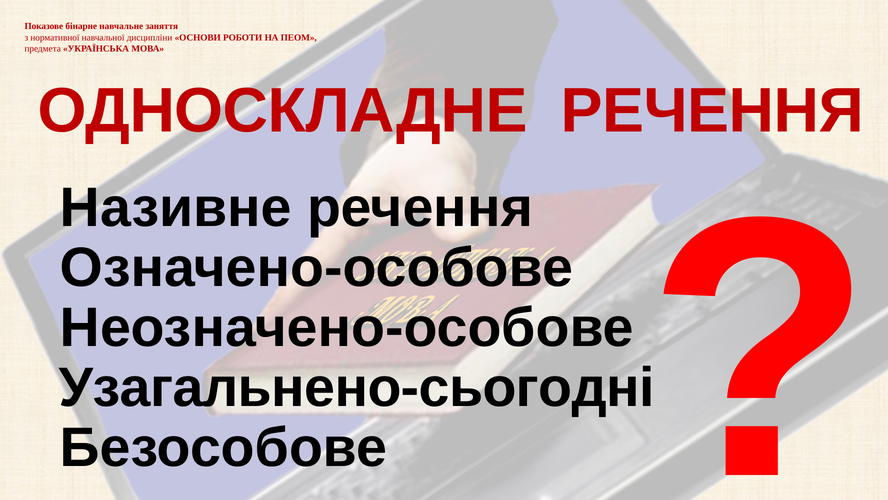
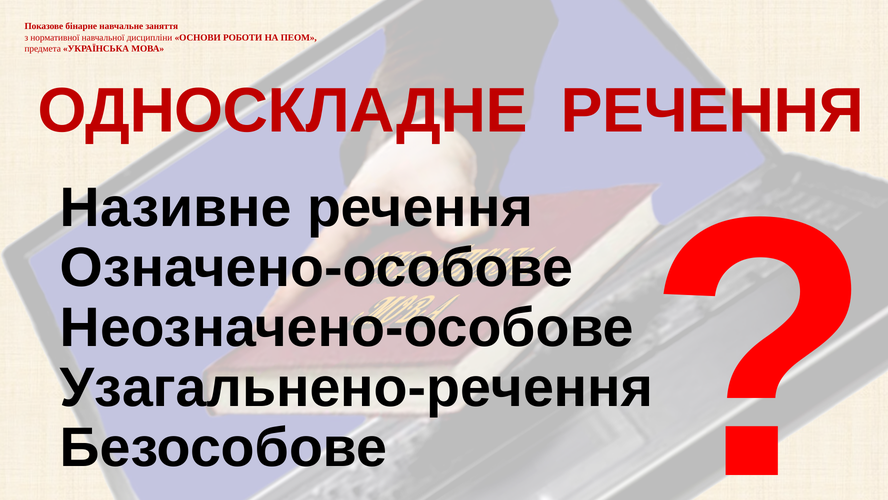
Узагальнено-сьогодні: Узагальнено-сьогодні -> Узагальнено-речення
